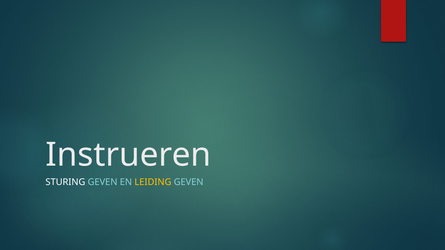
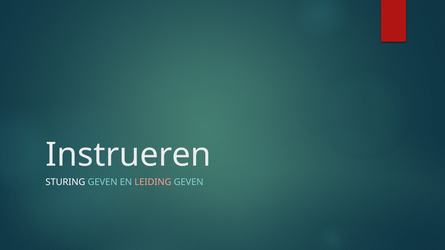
LEIDING colour: yellow -> pink
